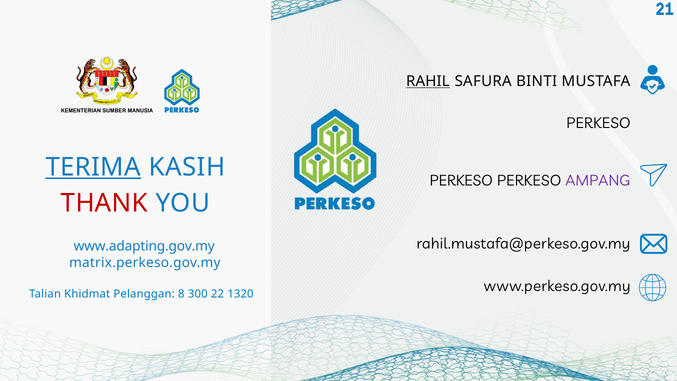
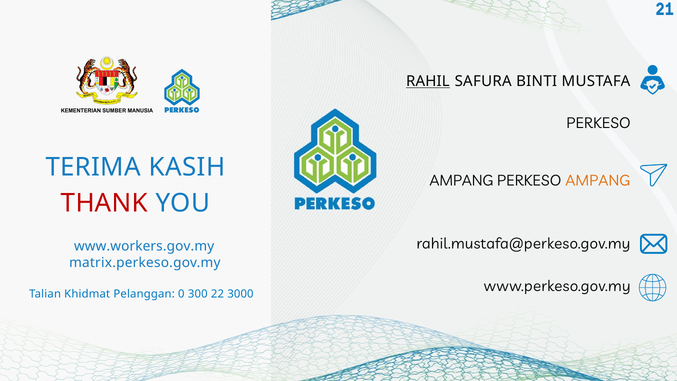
TERIMA underline: present -> none
PERKESO at (461, 181): PERKESO -> AMPANG
AMPANG at (598, 181) colour: purple -> orange
www.adapting.gov.my: www.adapting.gov.my -> www.workers.gov.my
8: 8 -> 0
1320: 1320 -> 3000
